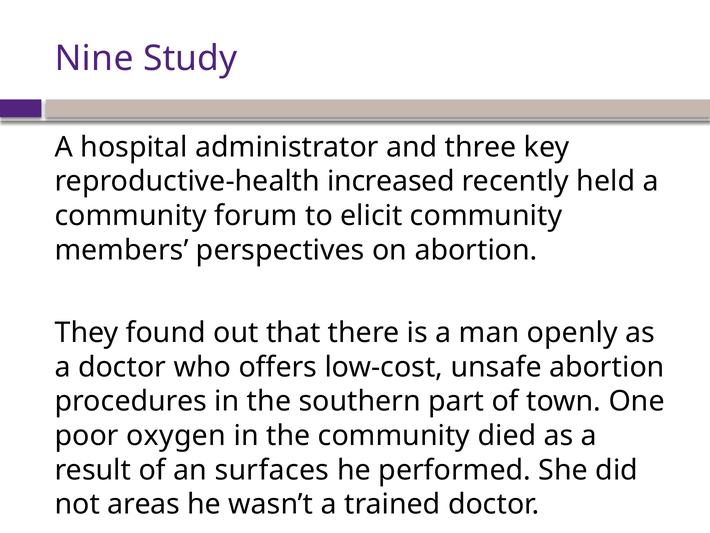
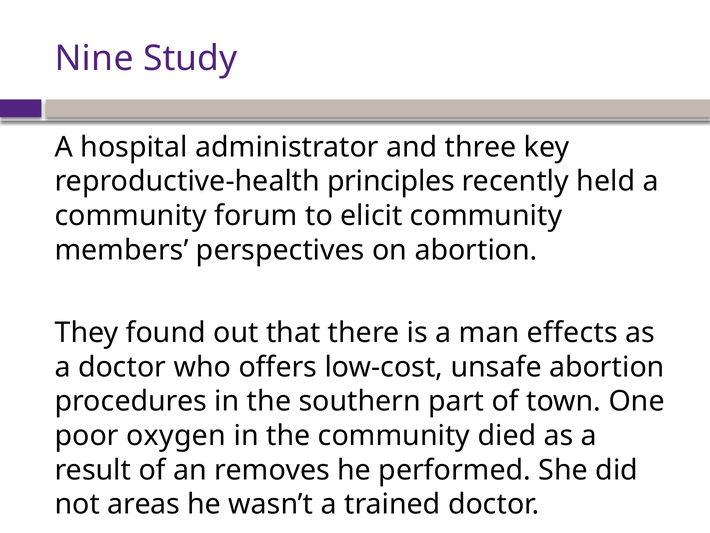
increased: increased -> principles
openly: openly -> effects
surfaces: surfaces -> removes
